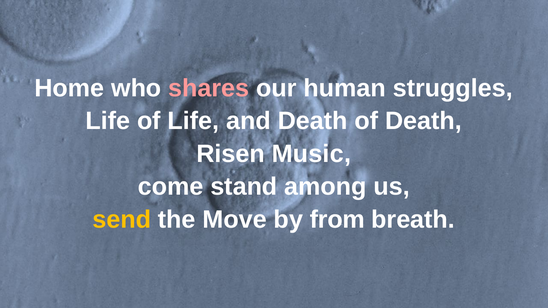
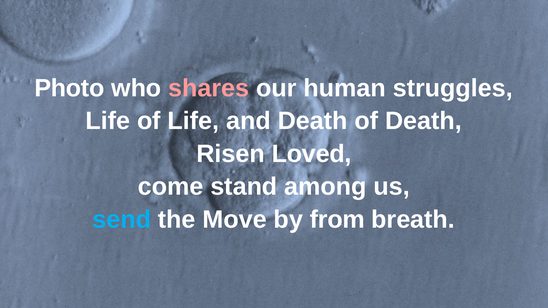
Home: Home -> Photo
Music: Music -> Loved
send colour: yellow -> light blue
